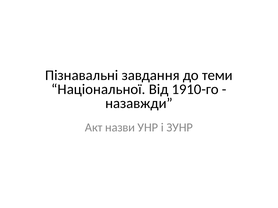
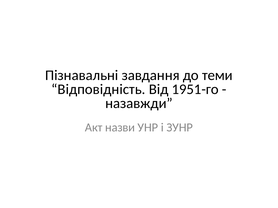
Національної: Національної -> Відповідність
1910-го: 1910-го -> 1951-го
